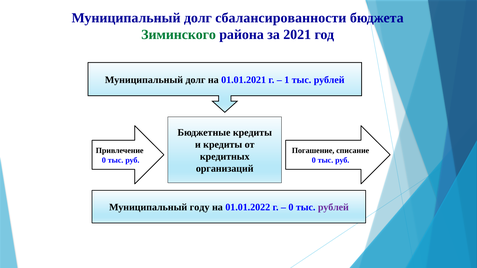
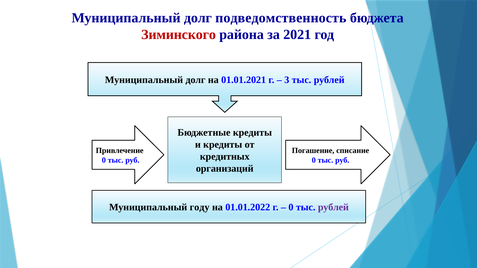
сбалансированности: сбалансированности -> подведомственность
Зиминского colour: green -> red
1: 1 -> 3
